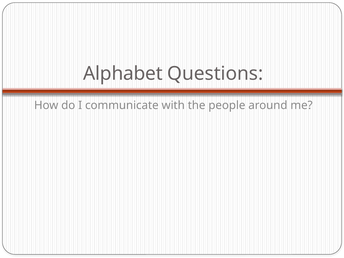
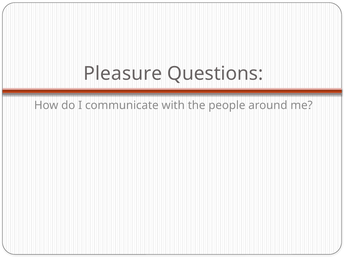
Alphabet: Alphabet -> Pleasure
